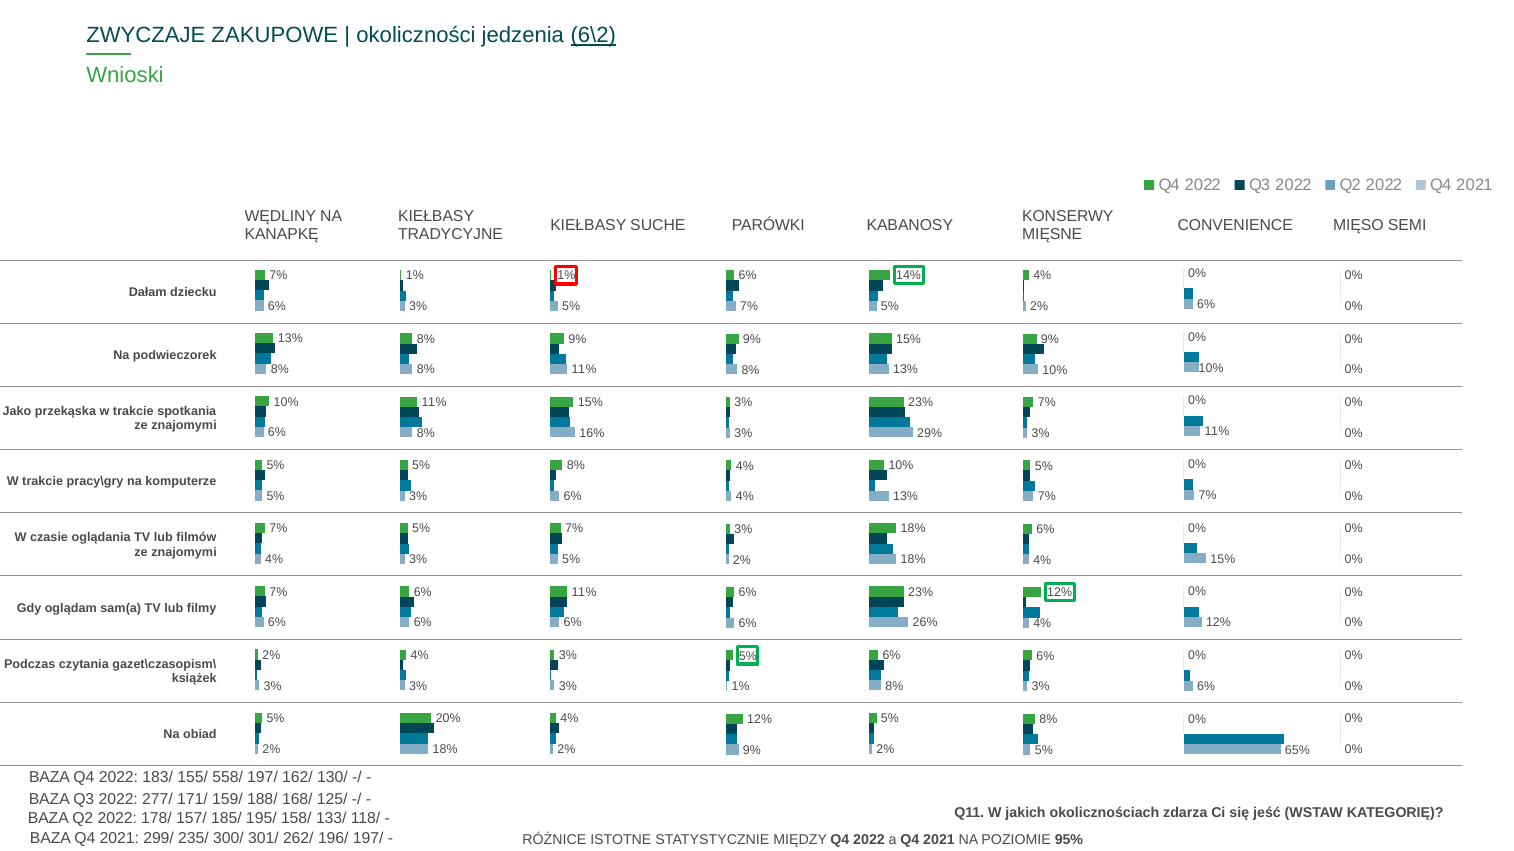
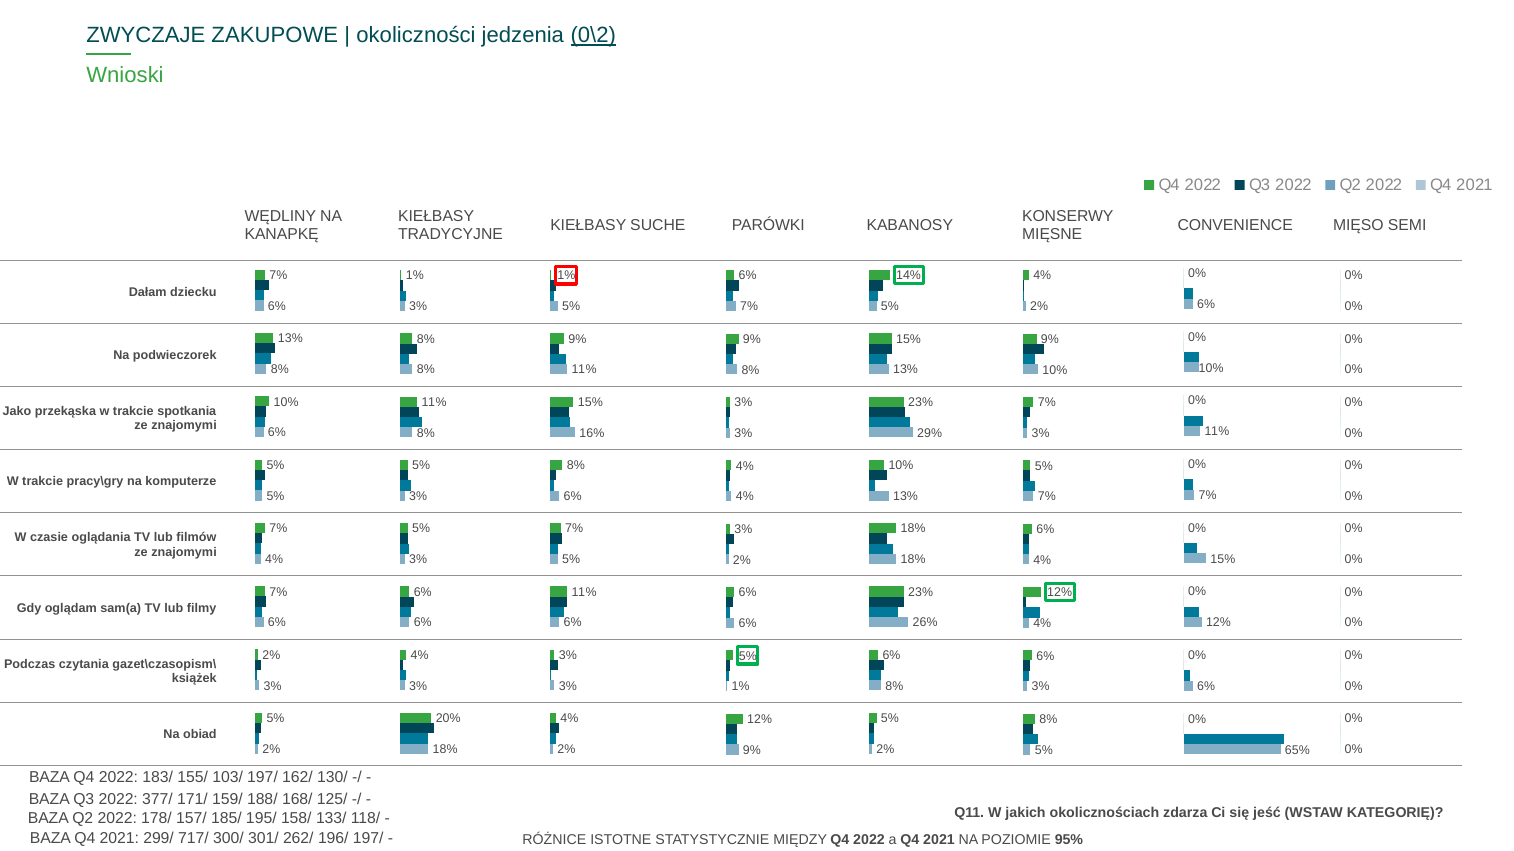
6\2: 6\2 -> 0\2
558/: 558/ -> 103/
277/: 277/ -> 377/
235/: 235/ -> 717/
